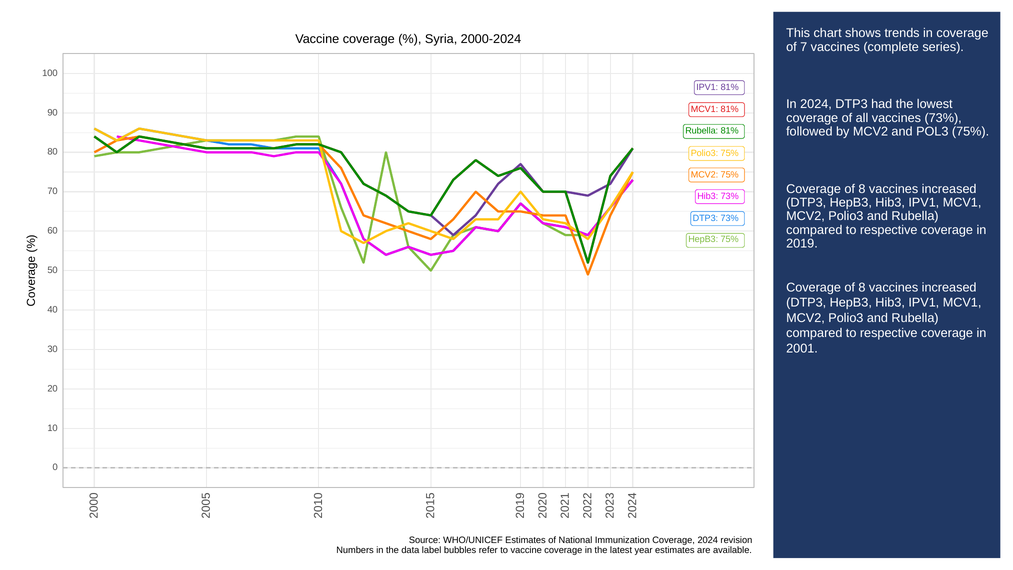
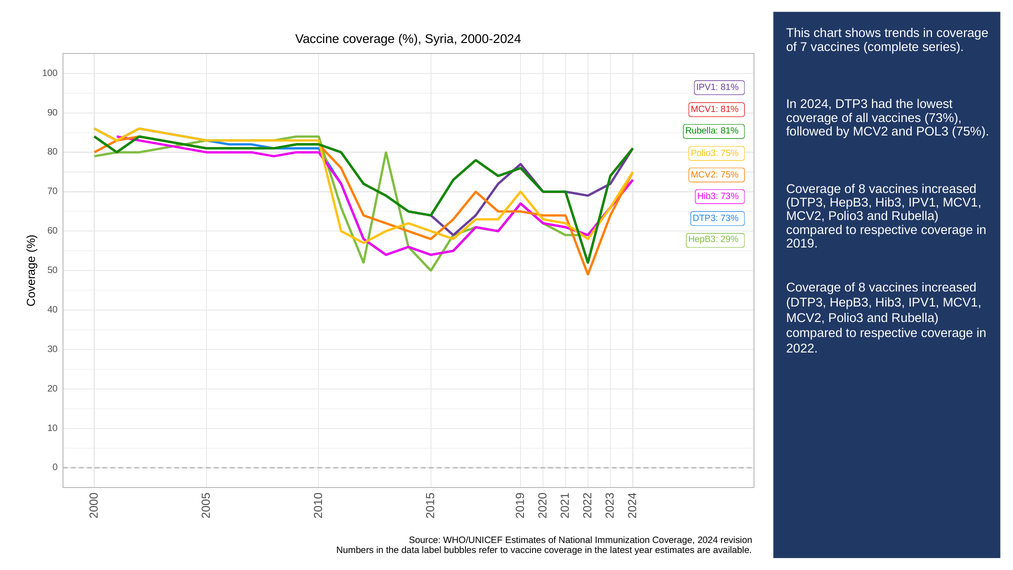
HepB3 75%: 75% -> 29%
2001: 2001 -> 2022
